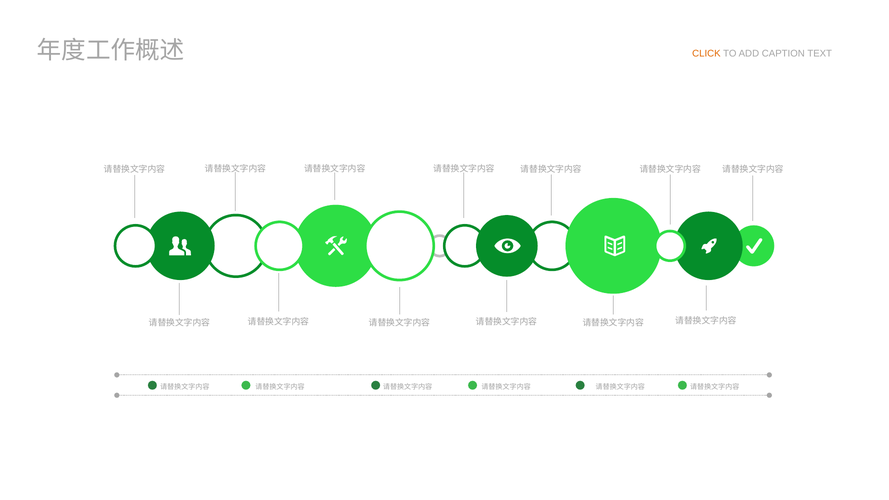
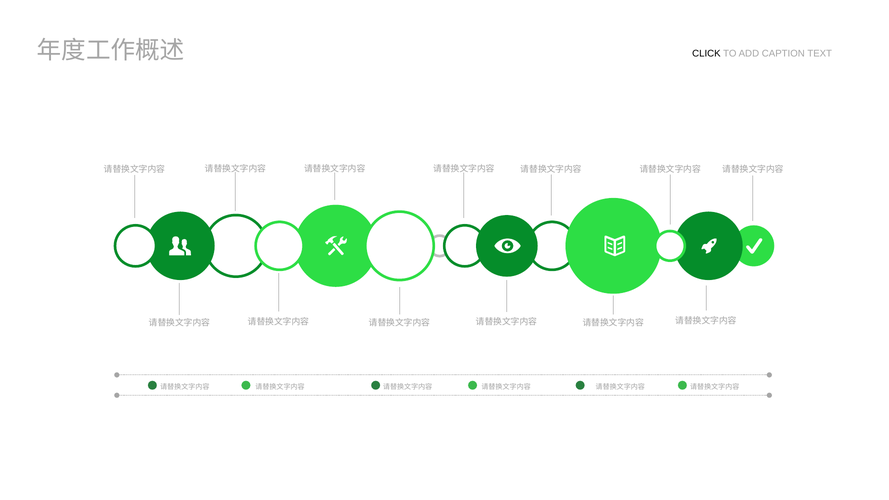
CLICK colour: orange -> black
